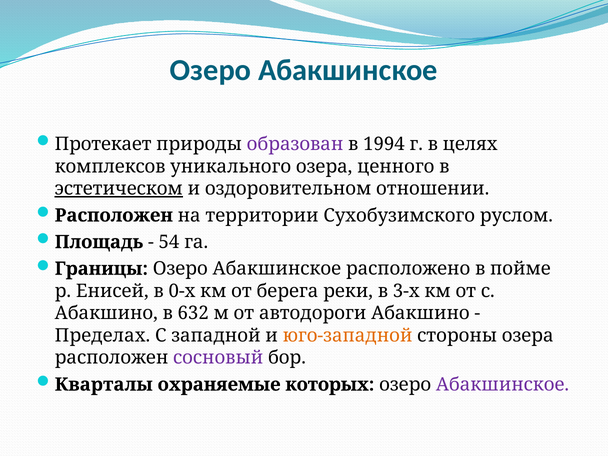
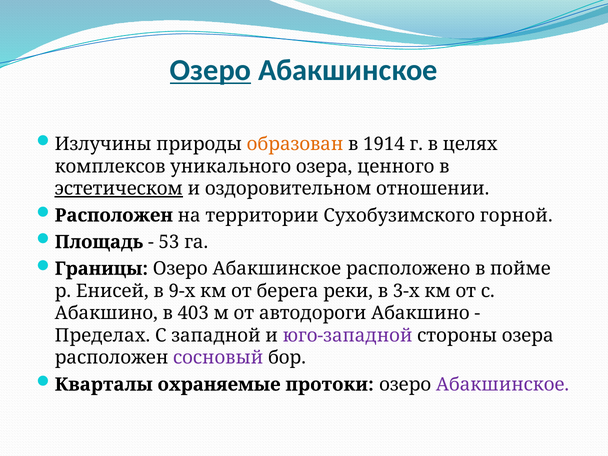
Озеро at (211, 70) underline: none -> present
Протекает: Протекает -> Излучины
образован colour: purple -> orange
1994: 1994 -> 1914
руслом: руслом -> горной
54: 54 -> 53
0-х: 0-х -> 9-х
632: 632 -> 403
юго-западной colour: orange -> purple
которых: которых -> протоки
